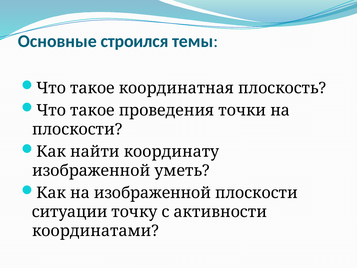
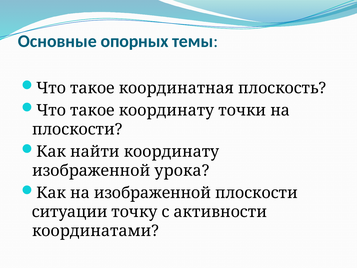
строился: строился -> опорных
такое проведения: проведения -> координату
уметь: уметь -> урока
